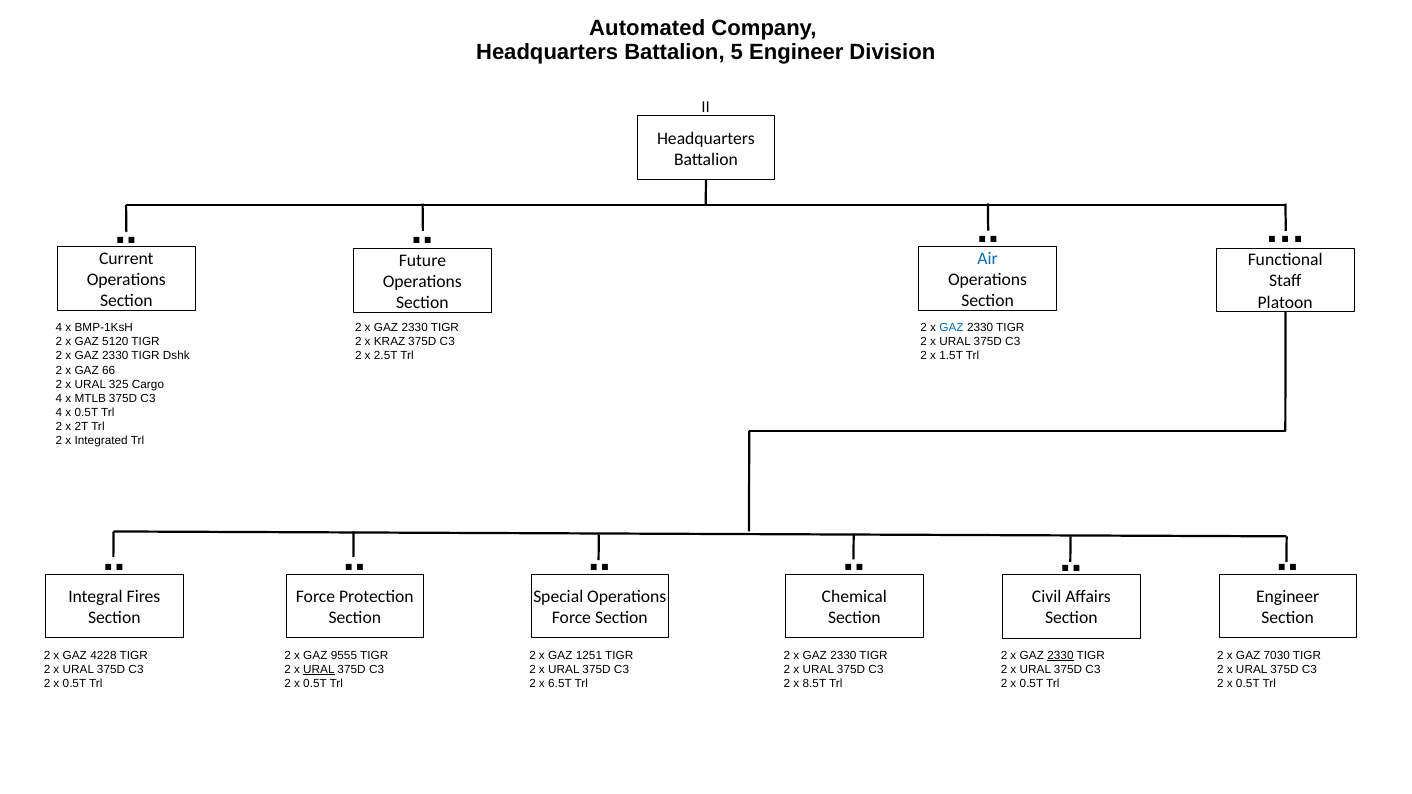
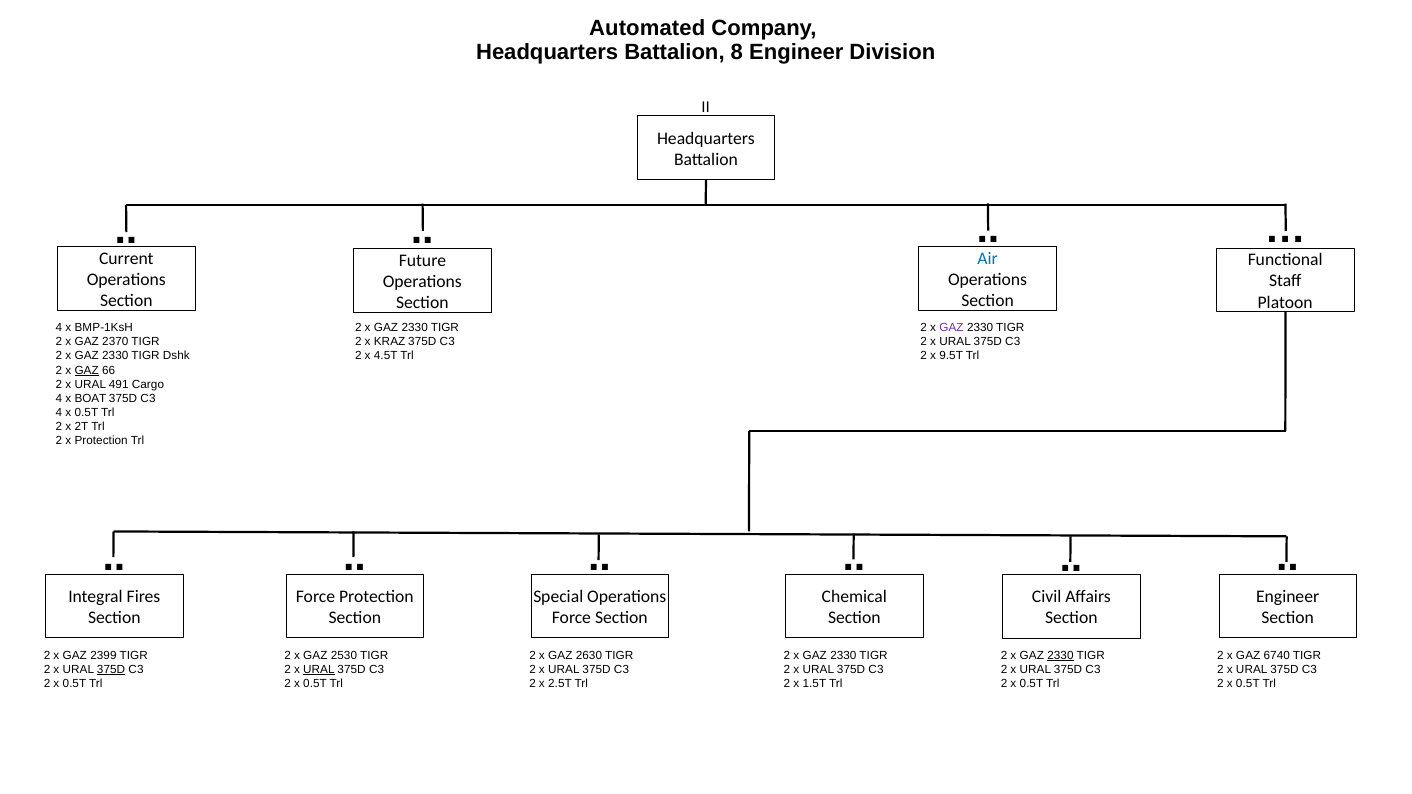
5: 5 -> 8
GAZ at (951, 327) colour: blue -> purple
5120: 5120 -> 2370
2.5T: 2.5T -> 4.5T
1.5T: 1.5T -> 9.5T
GAZ at (87, 370) underline: none -> present
325: 325 -> 491
MTLB: MTLB -> BOAT
x Integrated: Integrated -> Protection
4228: 4228 -> 2399
9555: 9555 -> 2530
1251: 1251 -> 2630
7030: 7030 -> 6740
375D at (111, 670) underline: none -> present
6.5T: 6.5T -> 2.5T
8.5T: 8.5T -> 1.5T
